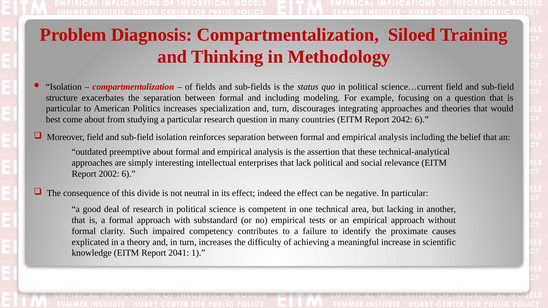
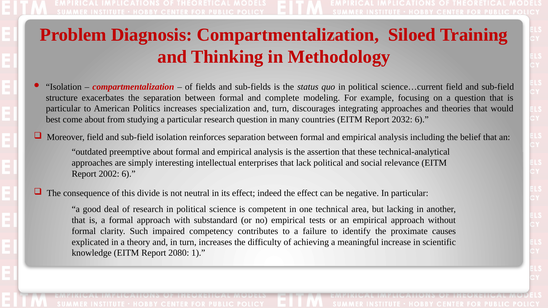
and including: including -> complete
2042: 2042 -> 2032
2041: 2041 -> 2080
